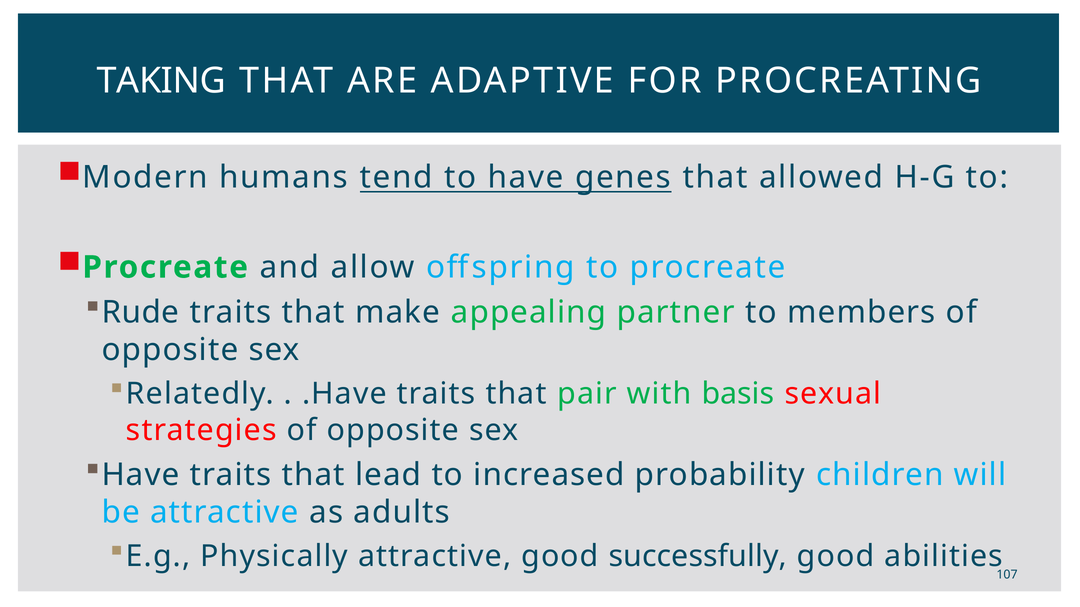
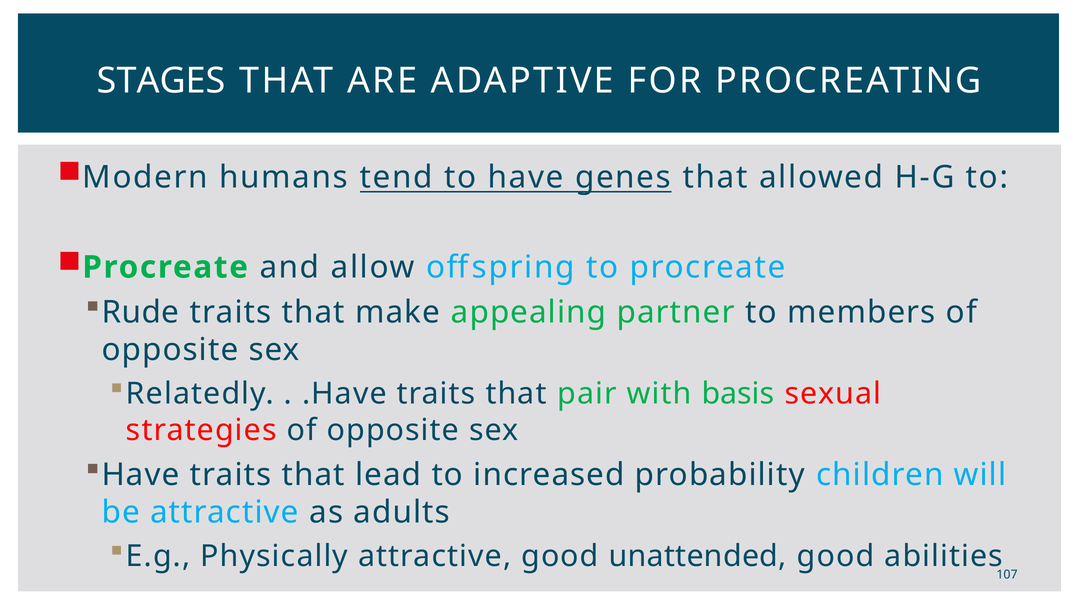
TAKING: TAKING -> STAGES
successfully: successfully -> unattended
